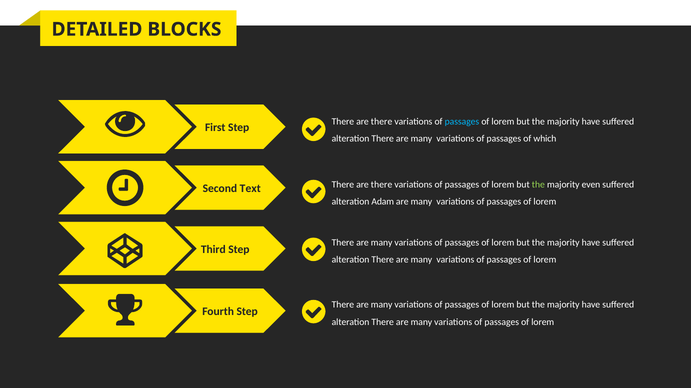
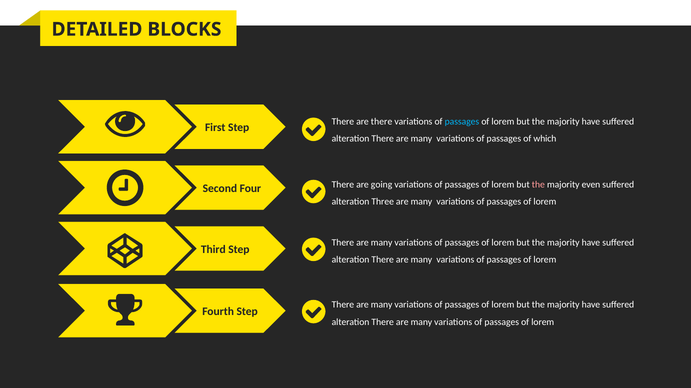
there at (382, 185): there -> going
the at (538, 185) colour: light green -> pink
Text: Text -> Four
Adam: Adam -> Three
